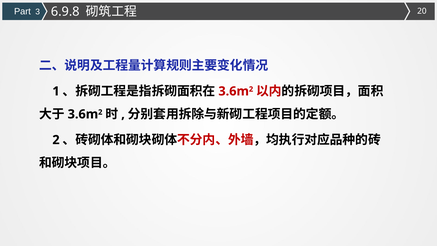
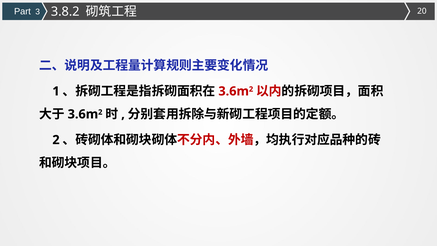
6.9.8: 6.9.8 -> 3.8.2
